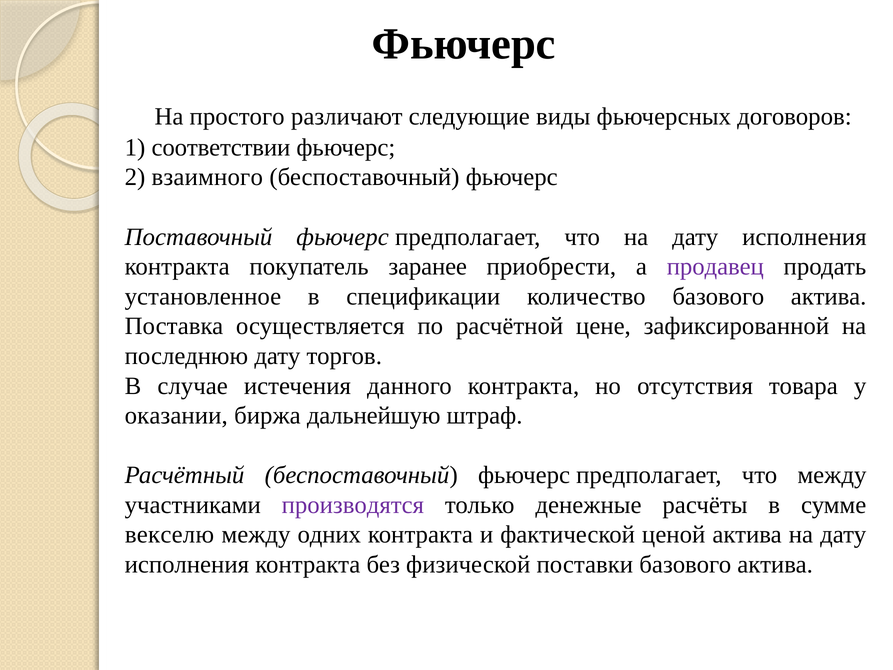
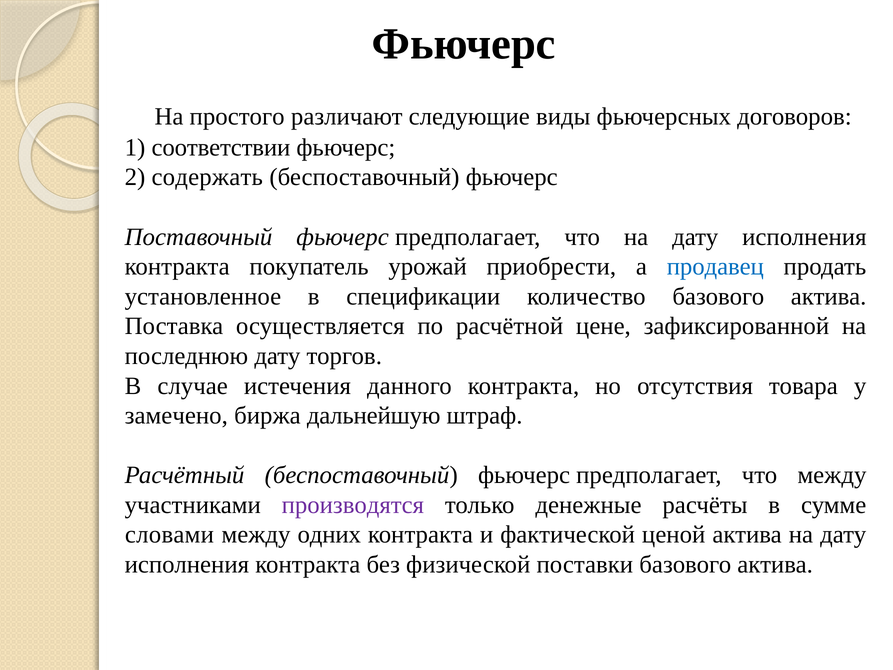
взаимного: взаимного -> содержать
заранее: заранее -> урожай
продавец colour: purple -> blue
оказании: оказании -> замечено
векселю: векселю -> словами
